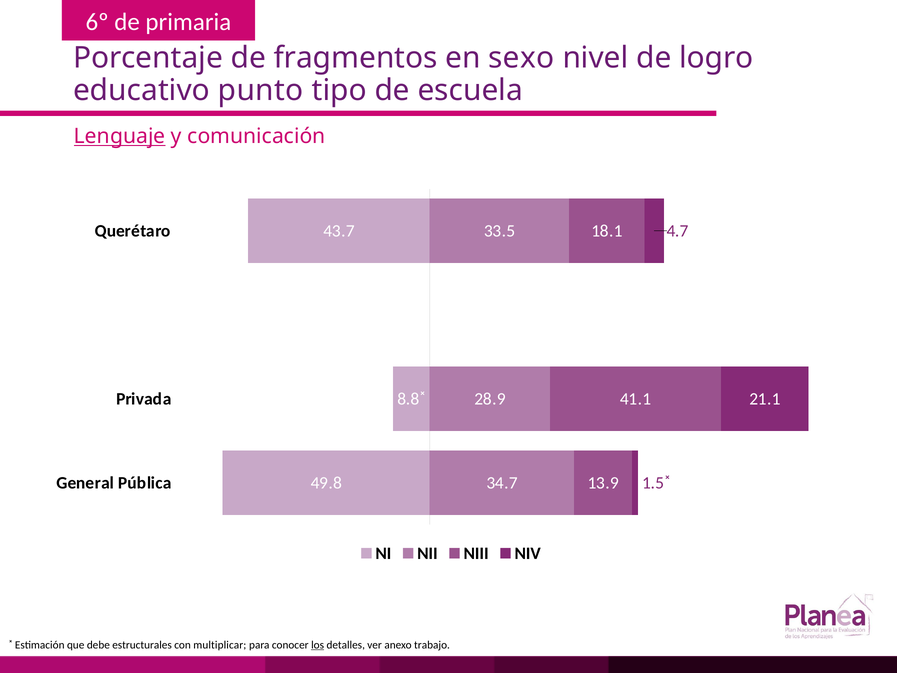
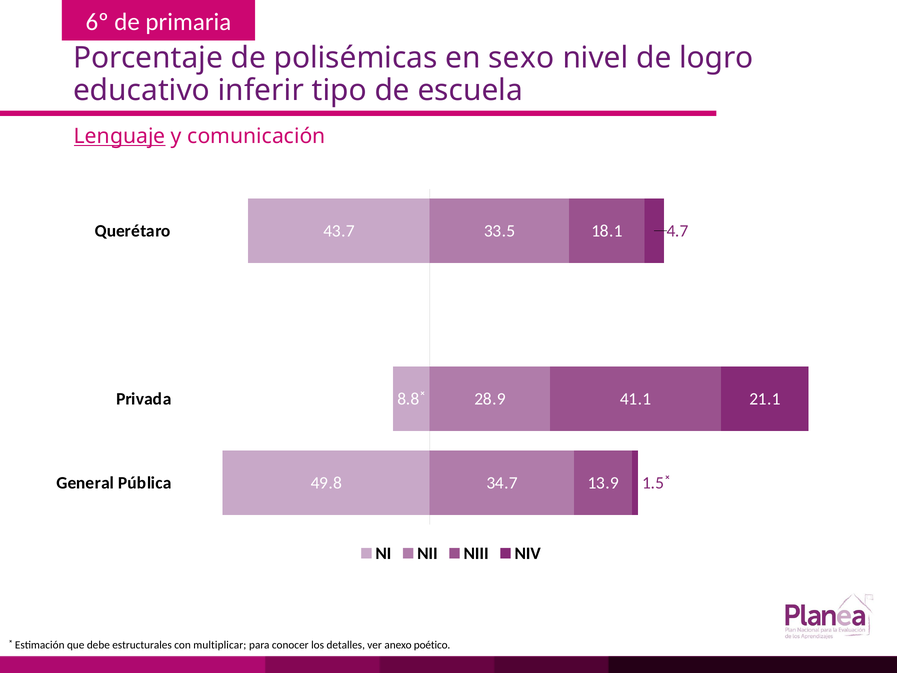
fragmentos: fragmentos -> polisémicas
punto: punto -> inferir
los underline: present -> none
trabajo: trabajo -> poético
